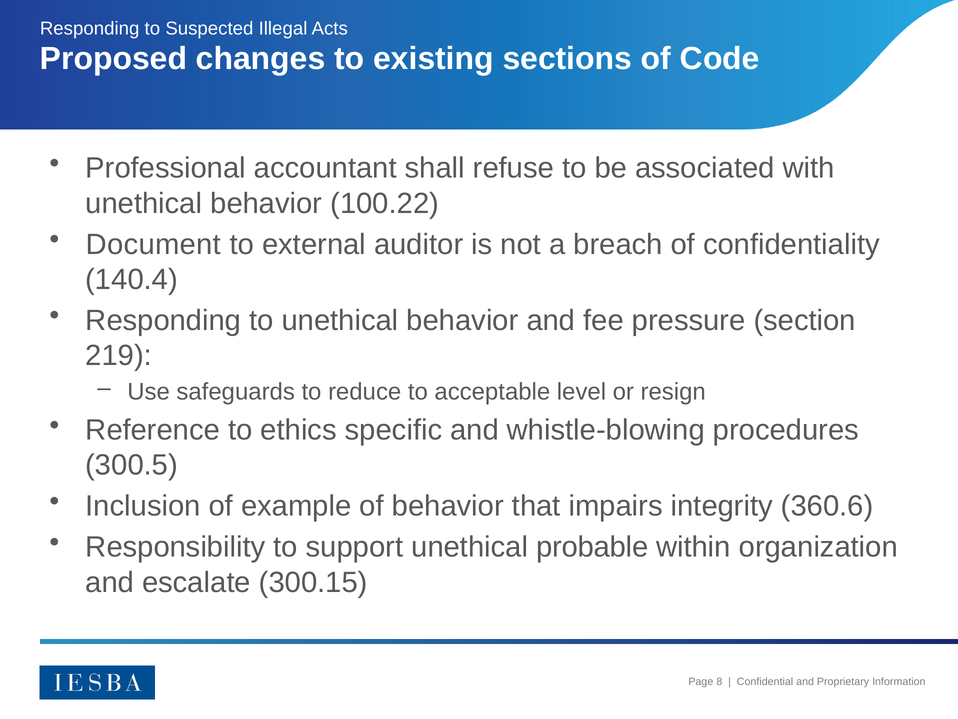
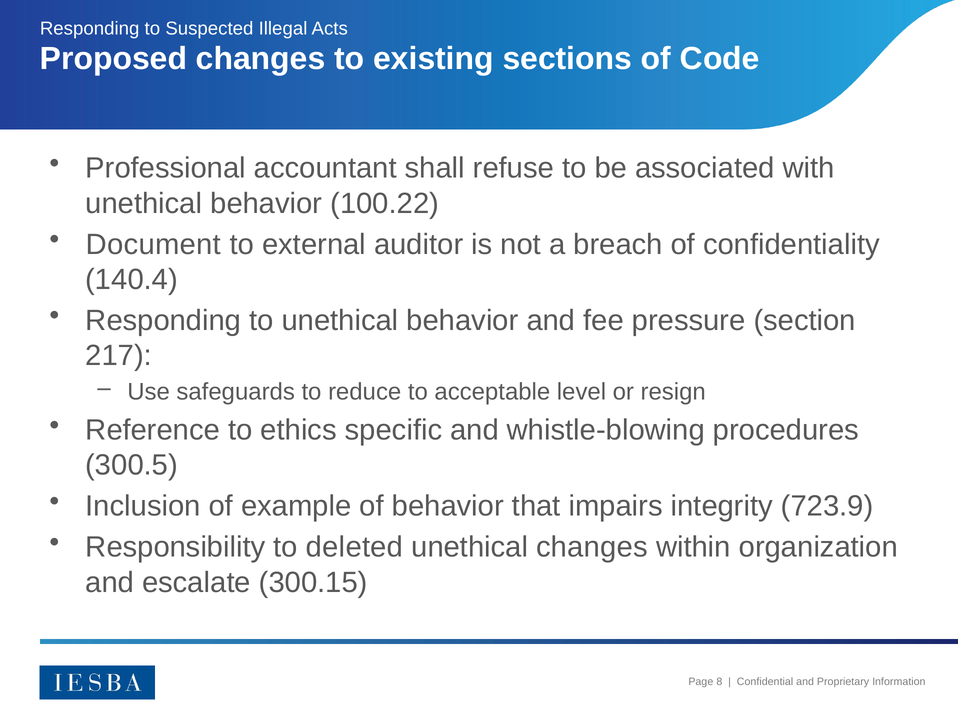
219: 219 -> 217
360.6: 360.6 -> 723.9
support: support -> deleted
unethical probable: probable -> changes
